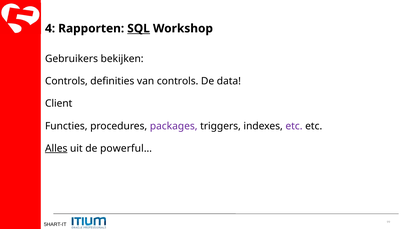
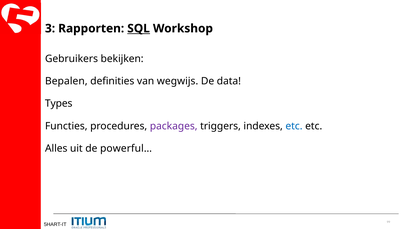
4: 4 -> 3
Controls at (66, 81): Controls -> Bepalen
van controls: controls -> wegwijs
Client: Client -> Types
etc at (294, 126) colour: purple -> blue
Alles underline: present -> none
